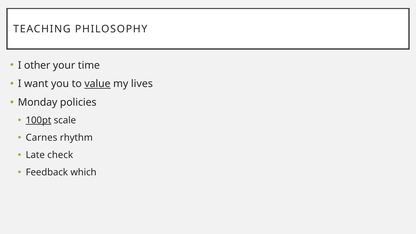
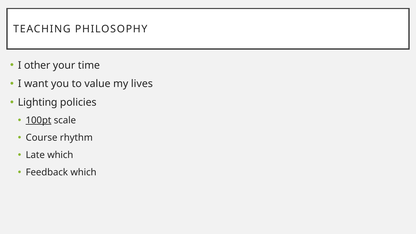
value underline: present -> none
Monday: Monday -> Lighting
Carnes: Carnes -> Course
Late check: check -> which
